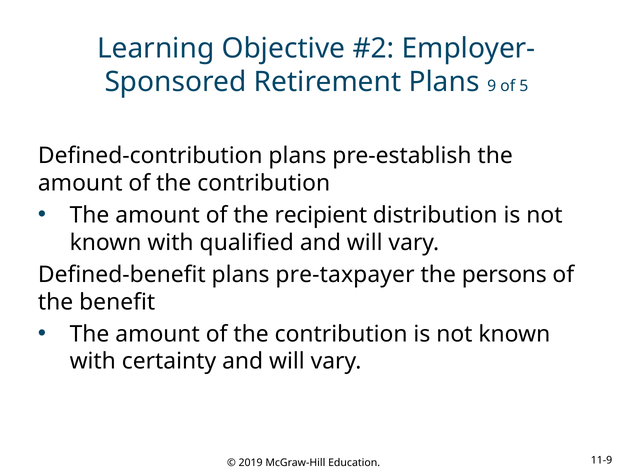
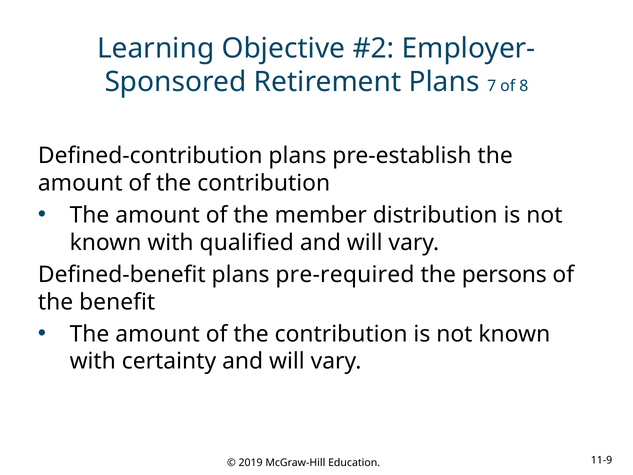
9: 9 -> 7
5: 5 -> 8
recipient: recipient -> member
pre-taxpayer: pre-taxpayer -> pre-required
